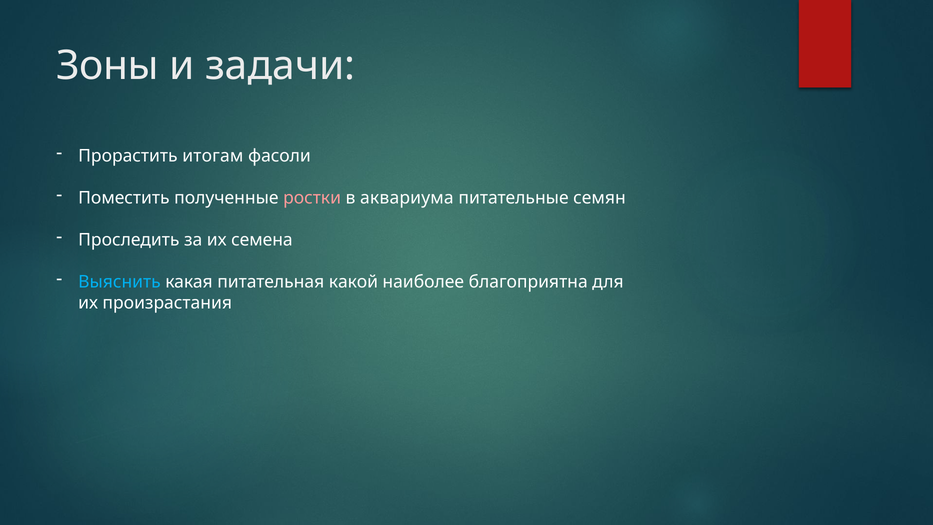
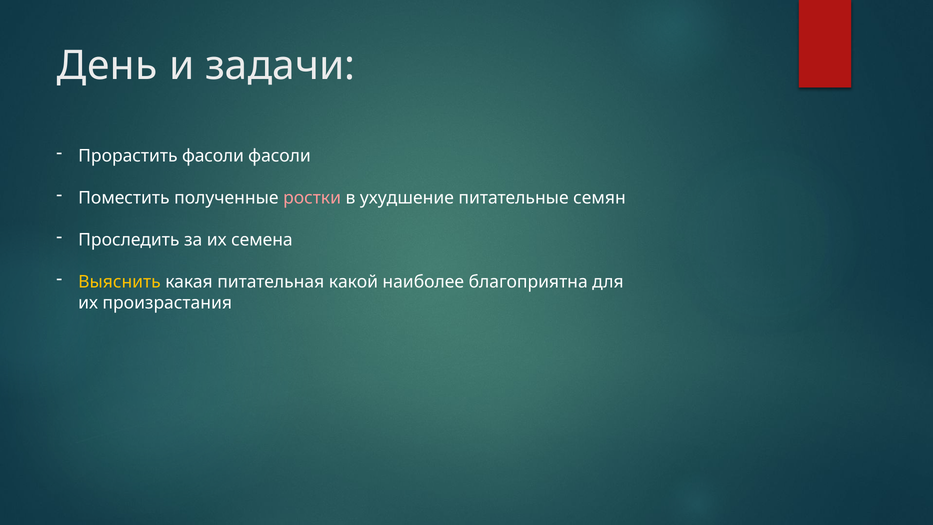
Зоны: Зоны -> День
Прорастить итогам: итогам -> фасоли
аквариума: аквариума -> ухудшение
Выяснить colour: light blue -> yellow
